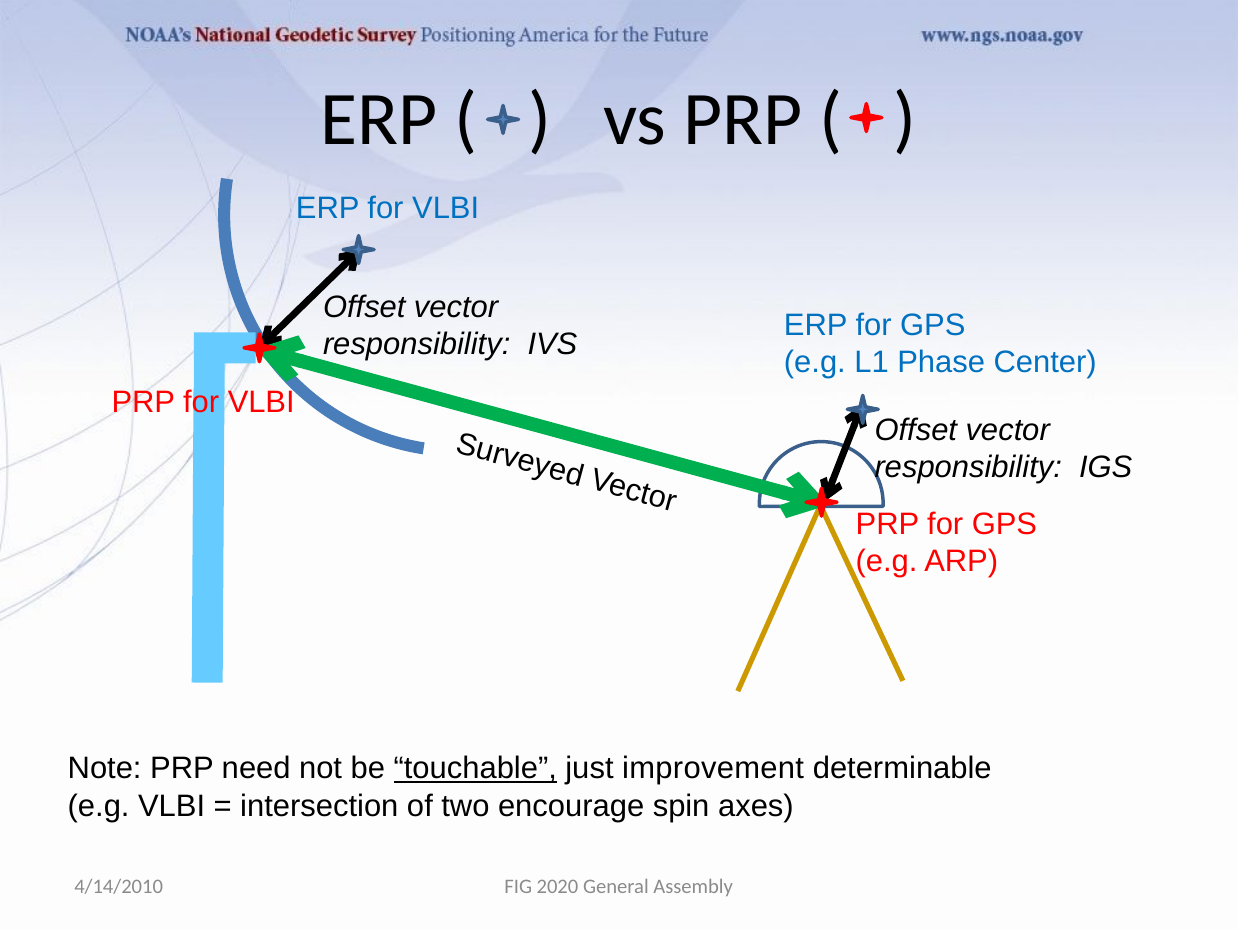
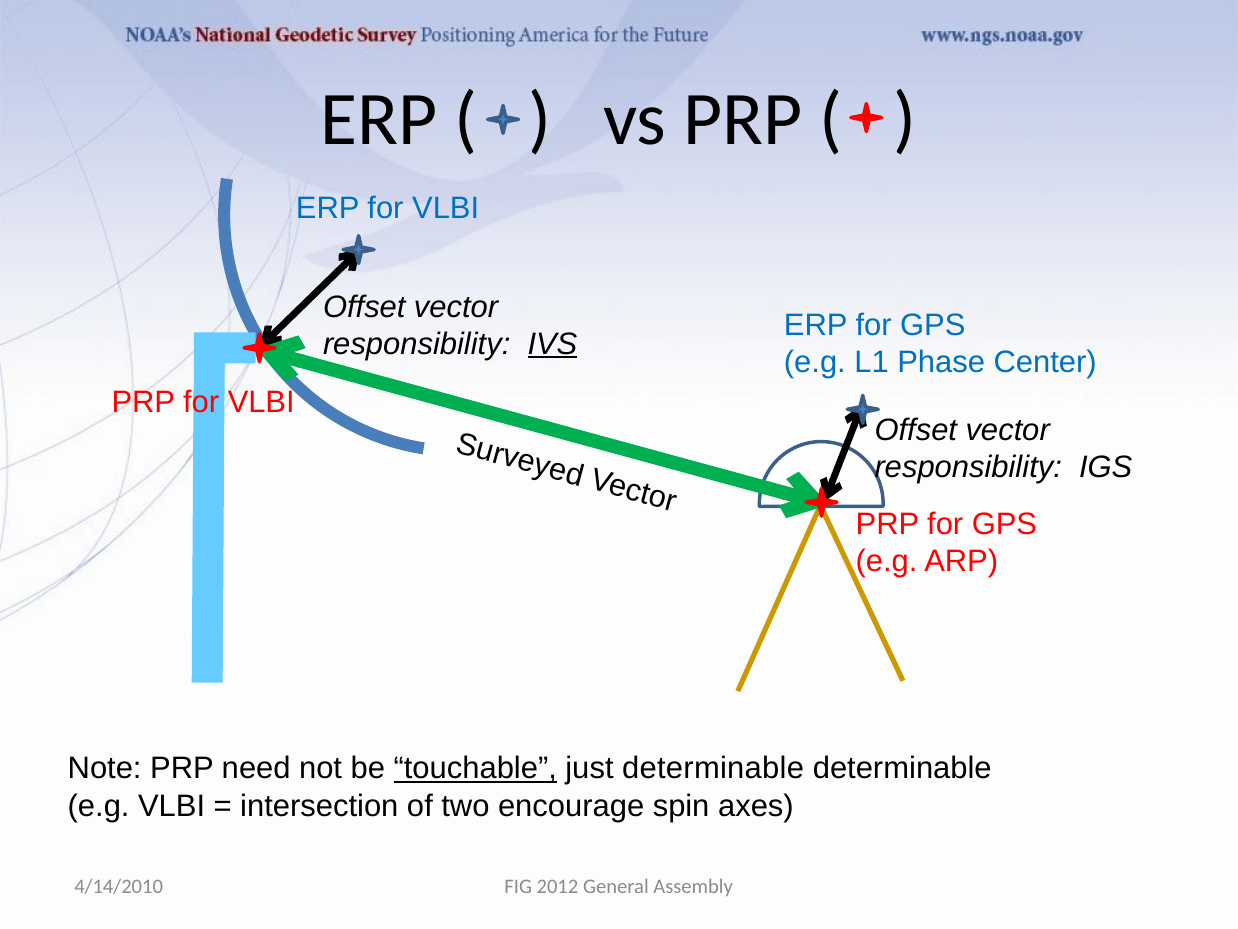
IVS underline: none -> present
just improvement: improvement -> determinable
2020: 2020 -> 2012
